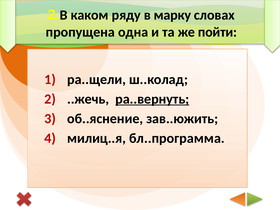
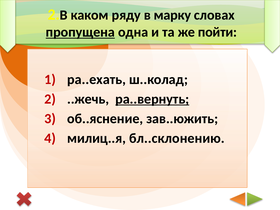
пропущена underline: none -> present
ра..щели: ра..щели -> ра..ехать
бл..программа: бл..программа -> бл..склонению
